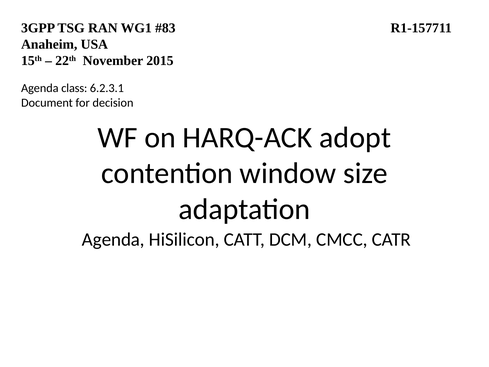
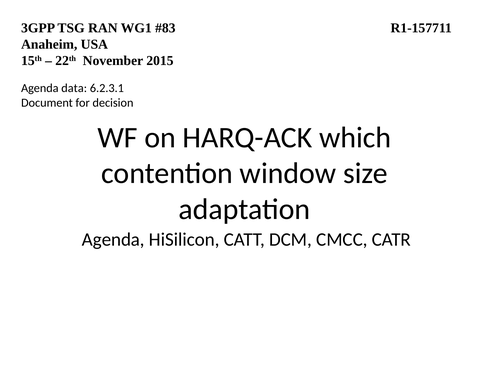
class: class -> data
adopt: adopt -> which
